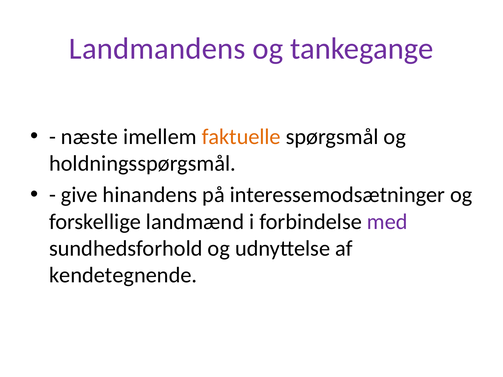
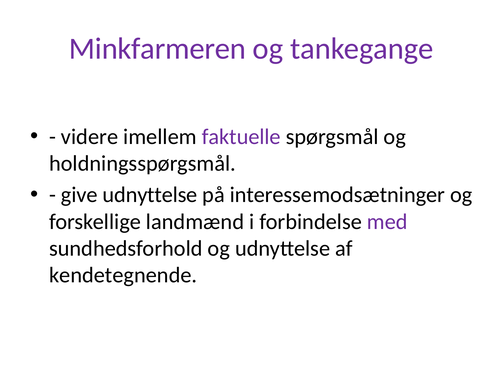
Landmandens: Landmandens -> Minkfarmeren
næste: næste -> videre
faktuelle colour: orange -> purple
give hinandens: hinandens -> udnyttelse
